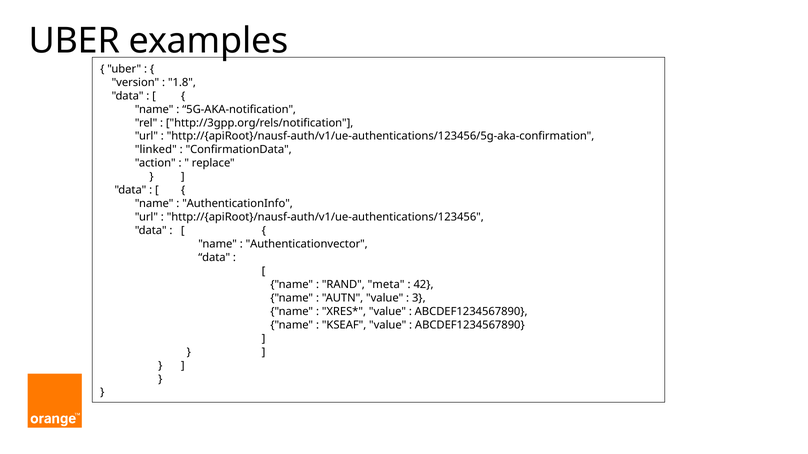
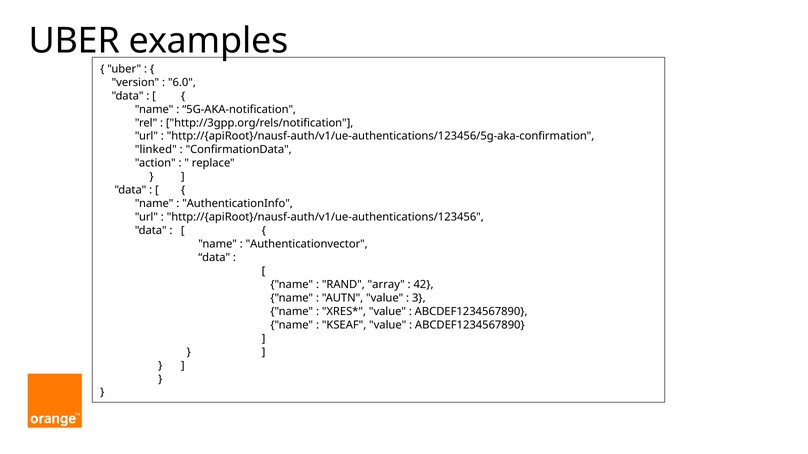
1.8: 1.8 -> 6.0
meta: meta -> array
